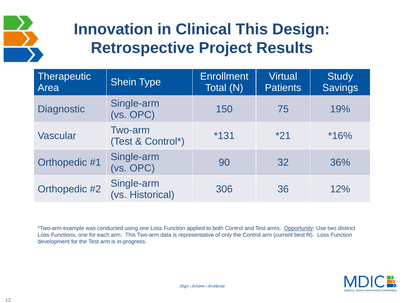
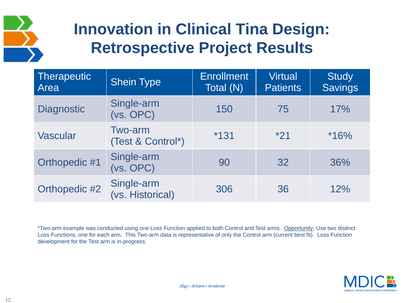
Clinical This: This -> Tina
19%: 19% -> 17%
